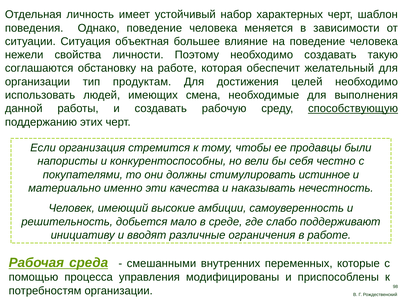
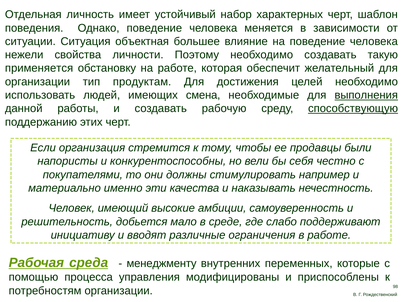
соглашаются: соглашаются -> применяется
выполнения underline: none -> present
истинное: истинное -> например
смешанными: смешанными -> менеджменту
